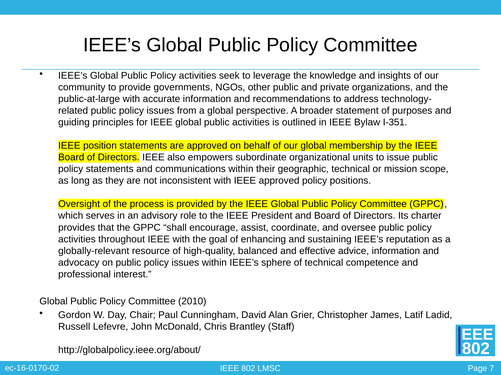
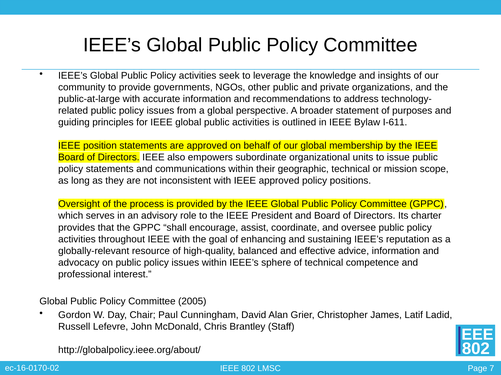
I-351: I-351 -> I-611
2010: 2010 -> 2005
